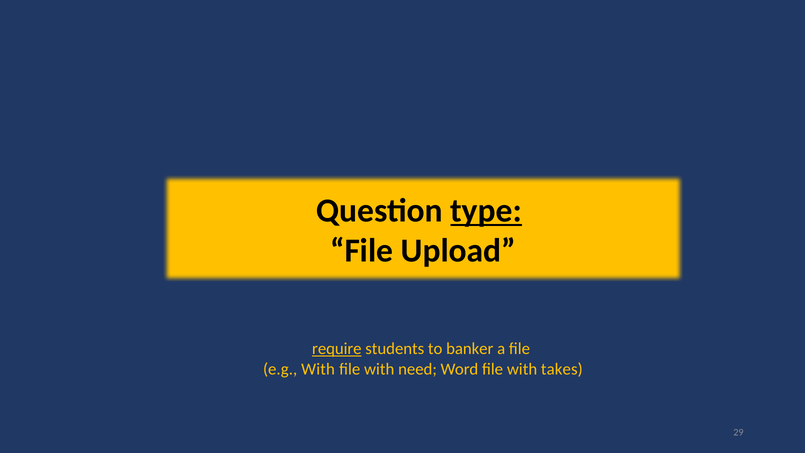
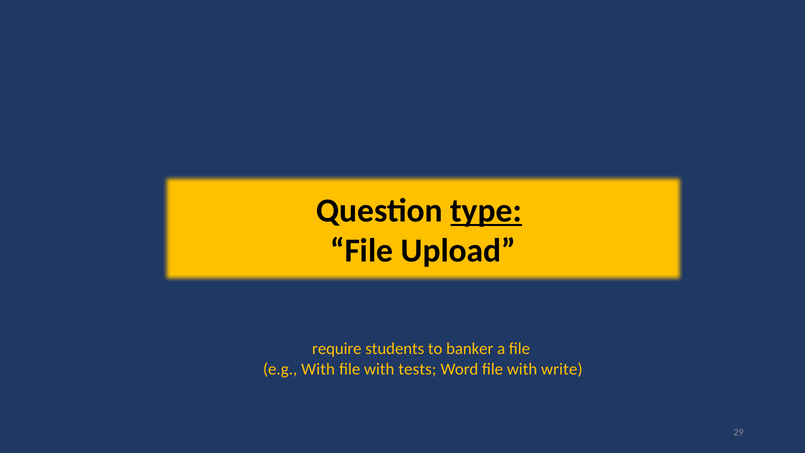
require underline: present -> none
need: need -> tests
takes: takes -> write
